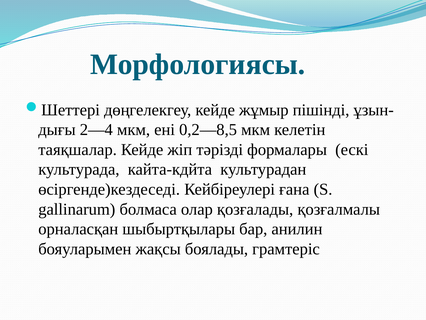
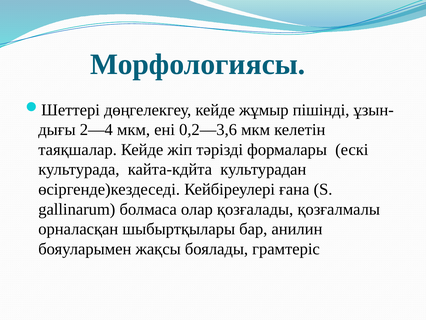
0,2—8,5: 0,2—8,5 -> 0,2—3,6
